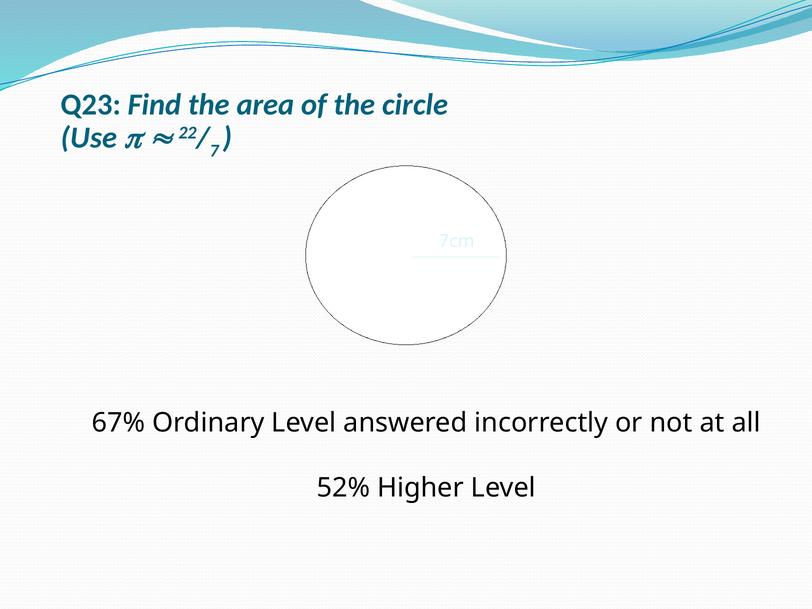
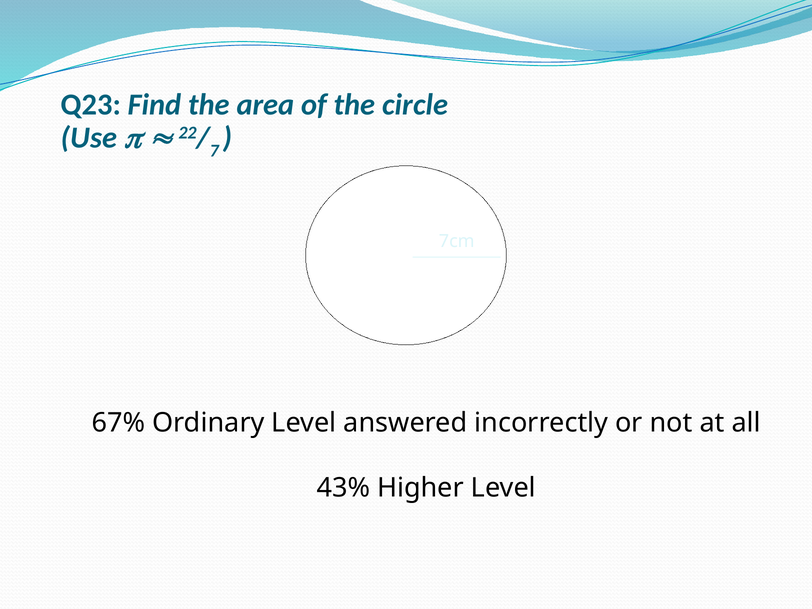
52%: 52% -> 43%
